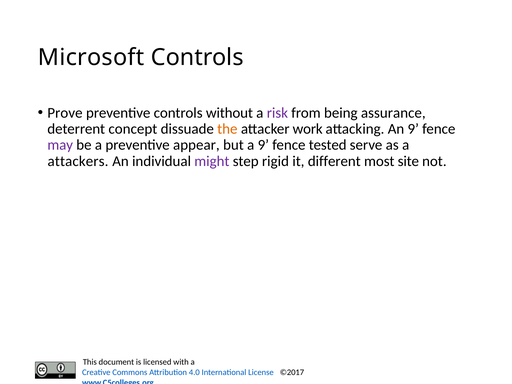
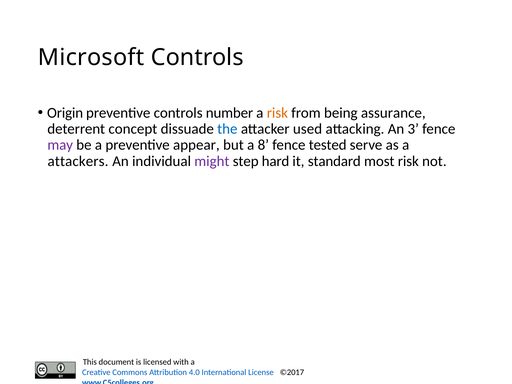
Prove: Prove -> Origin
without: without -> number
risk at (277, 113) colour: purple -> orange
the colour: orange -> blue
work: work -> used
An 9: 9 -> 3
a 9: 9 -> 8
rigid: rigid -> hard
different: different -> standard
most site: site -> risk
